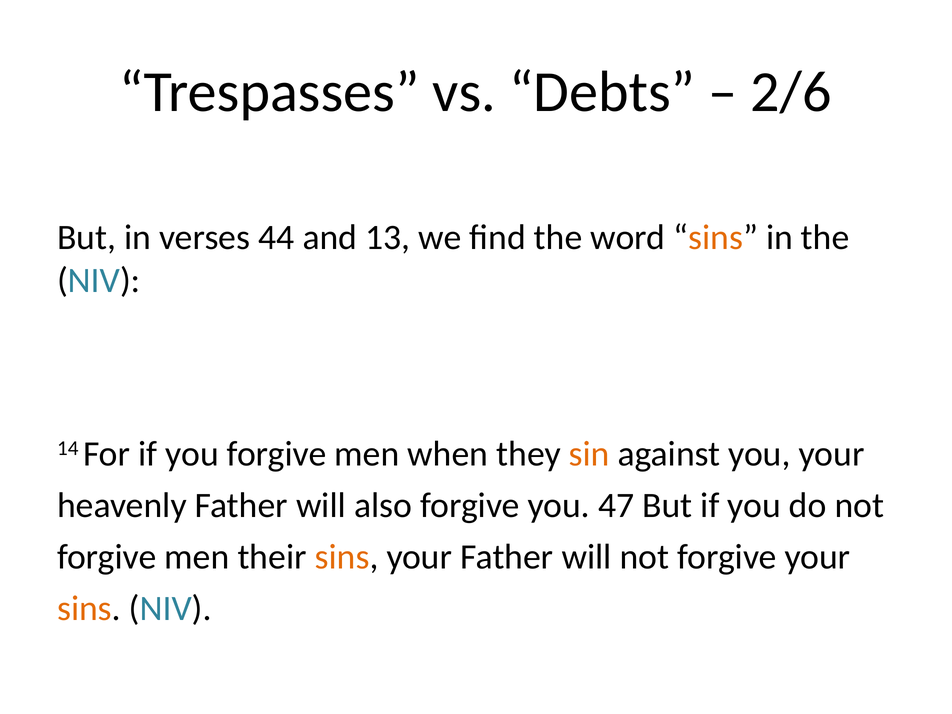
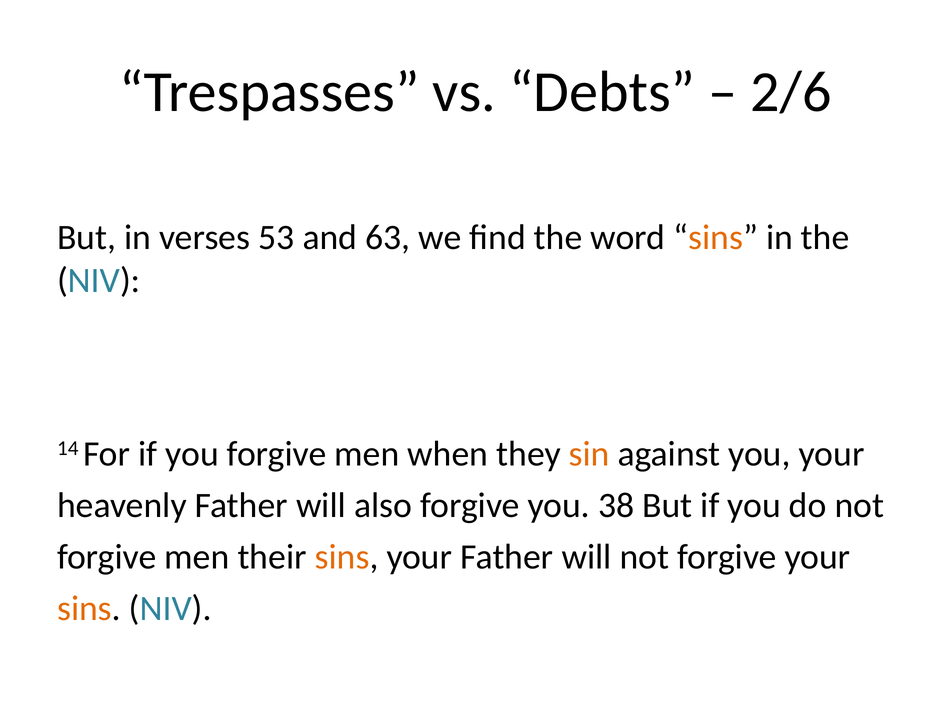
44: 44 -> 53
13: 13 -> 63
47: 47 -> 38
